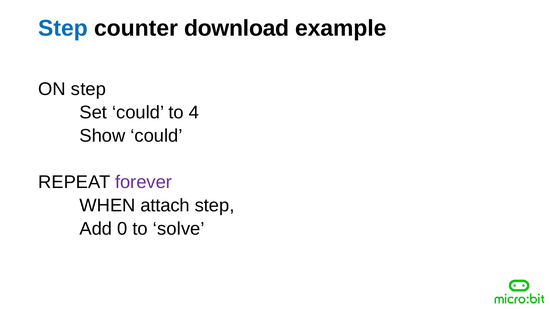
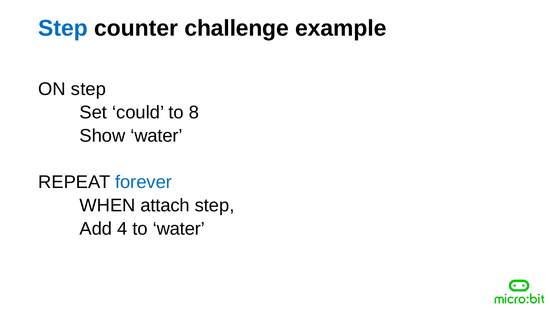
download: download -> challenge
4: 4 -> 8
Show could: could -> water
forever colour: purple -> blue
0: 0 -> 4
to solve: solve -> water
